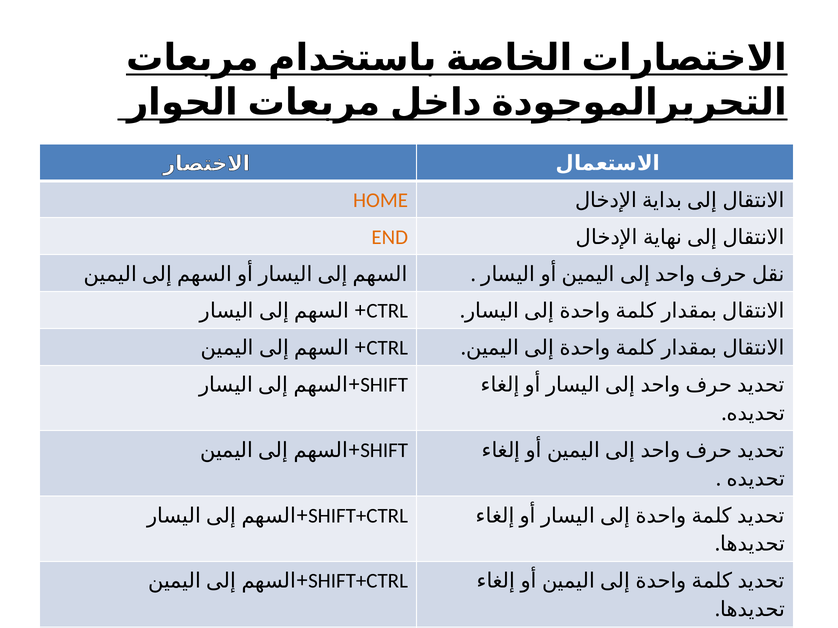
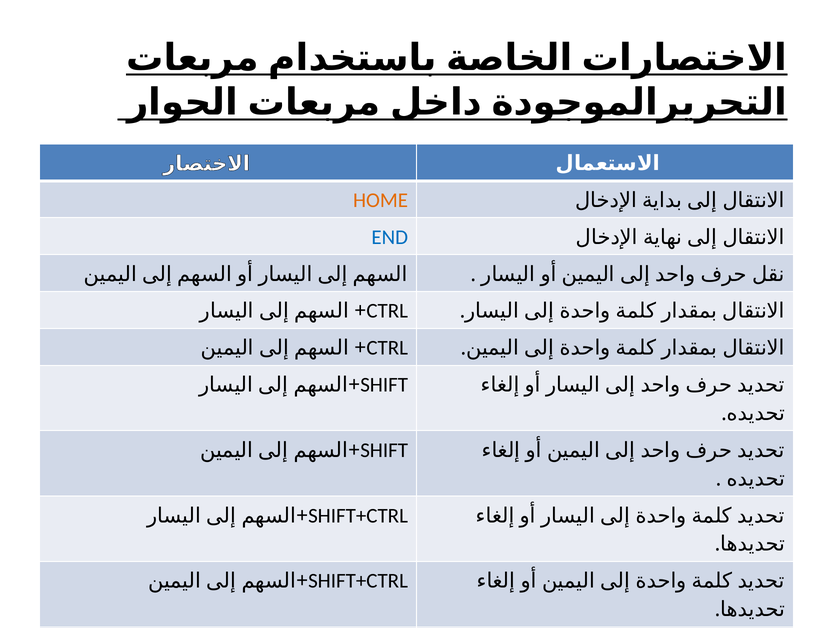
END colour: orange -> blue
